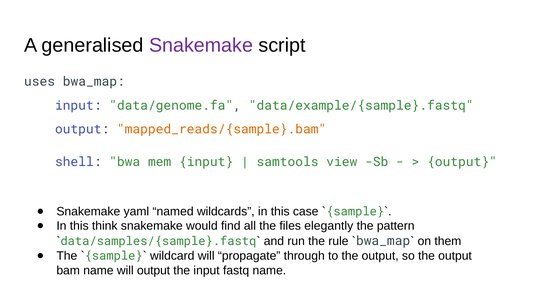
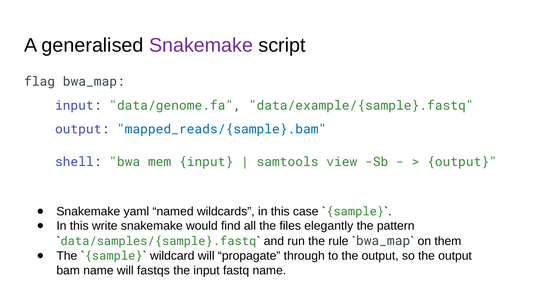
uses: uses -> flag
mapped_reads/{sample}.bam colour: orange -> blue
think: think -> write
will output: output -> fastqs
